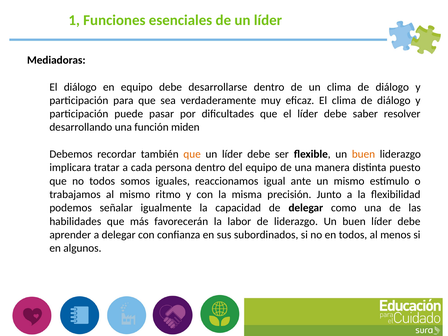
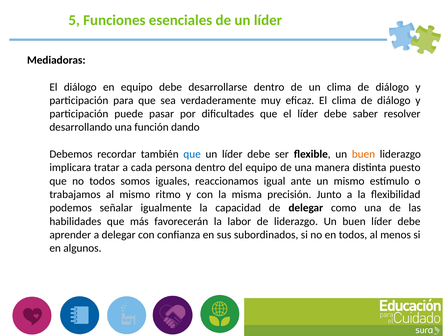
1: 1 -> 5
miden: miden -> dando
que at (192, 154) colour: orange -> blue
